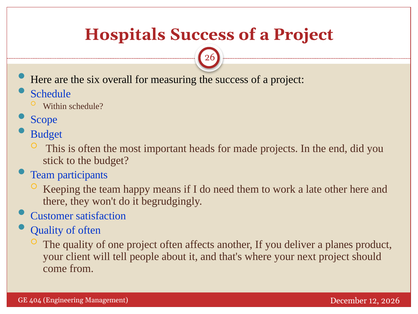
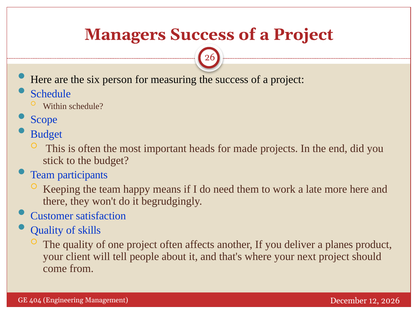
Hospitals: Hospitals -> Managers
overall: overall -> person
other: other -> more
of often: often -> skills
